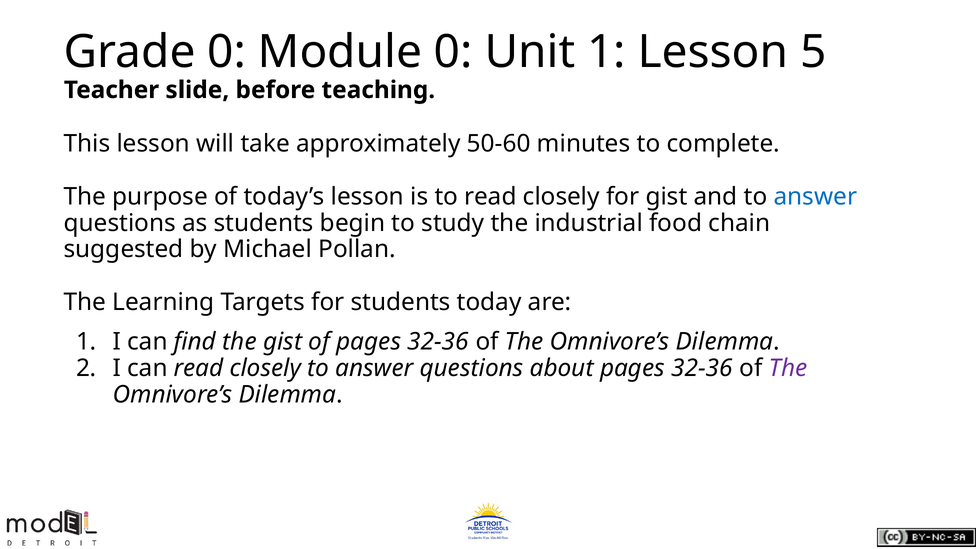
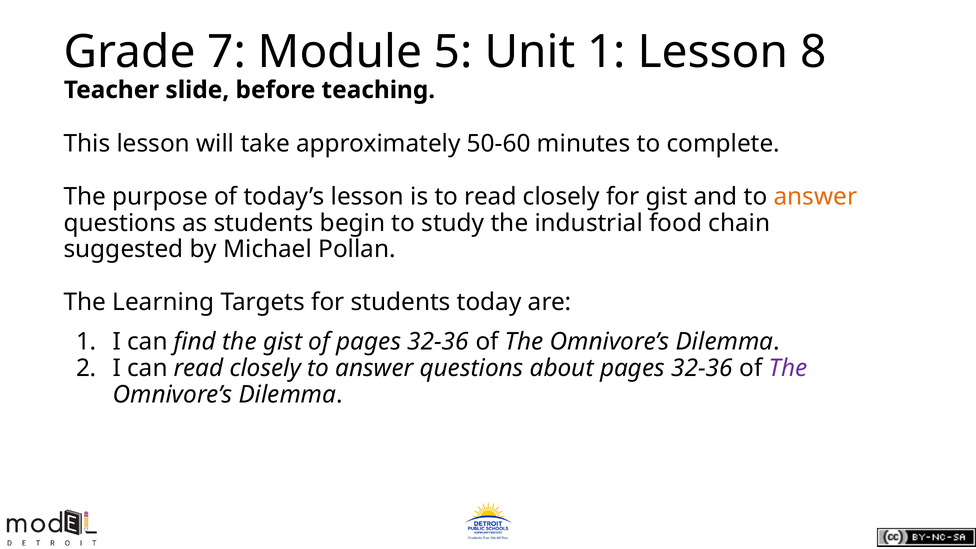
Grade 0: 0 -> 7
Module 0: 0 -> 5
5: 5 -> 8
answer at (815, 197) colour: blue -> orange
